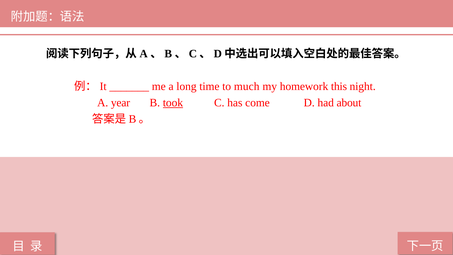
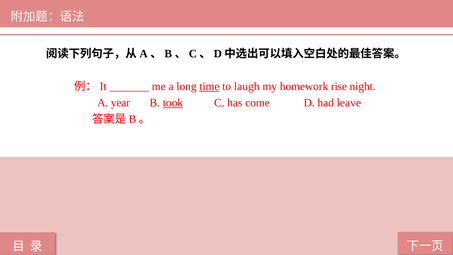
time underline: none -> present
much: much -> laugh
this: this -> rise
about: about -> leave
